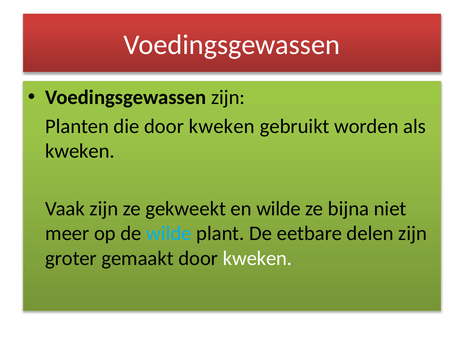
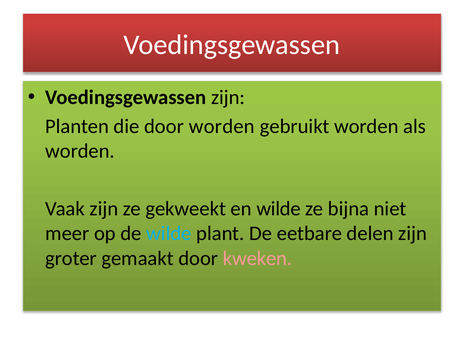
die door kweken: kweken -> worden
kweken at (80, 151): kweken -> worden
kweken at (257, 258) colour: white -> pink
